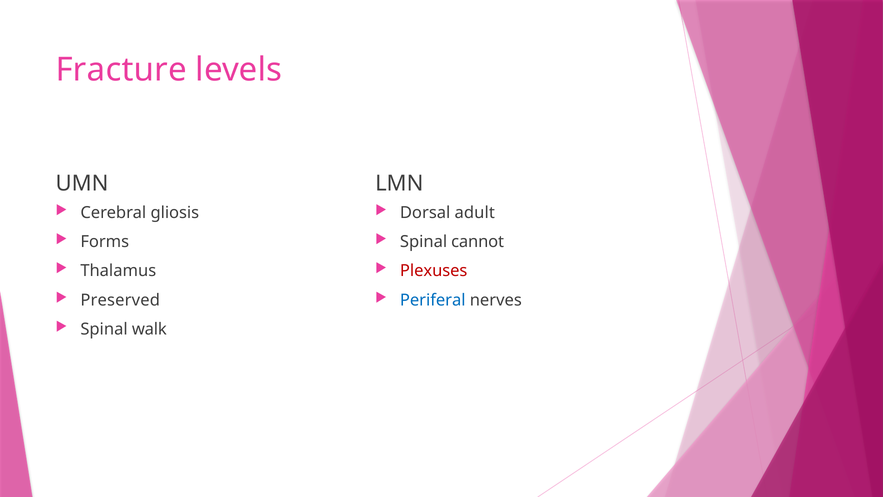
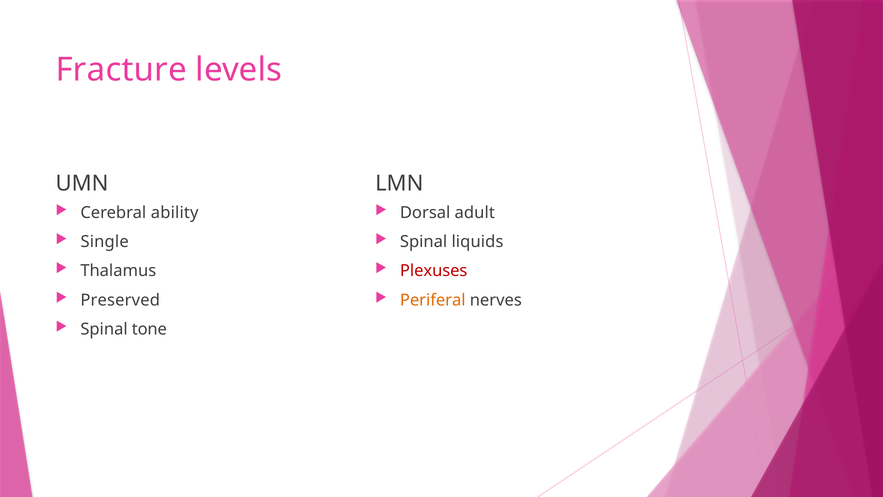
gliosis: gliosis -> ability
Forms: Forms -> Single
cannot: cannot -> liquids
Periferal colour: blue -> orange
walk: walk -> tone
